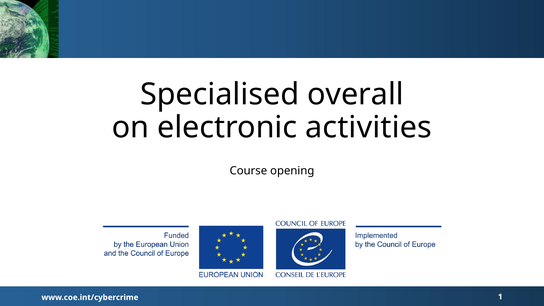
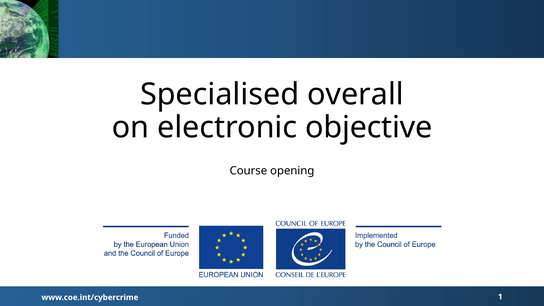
activities: activities -> objective
